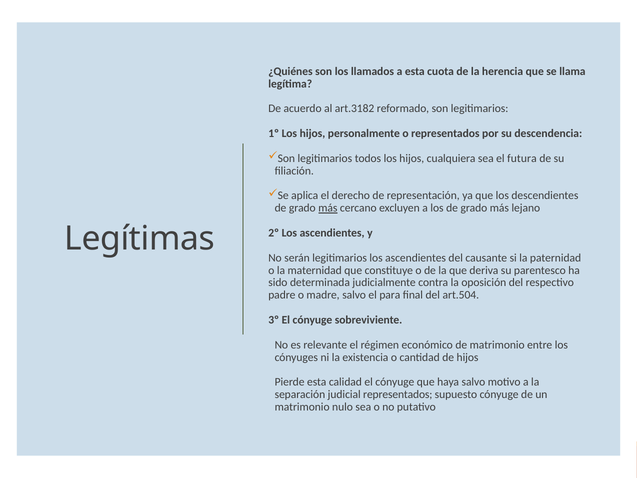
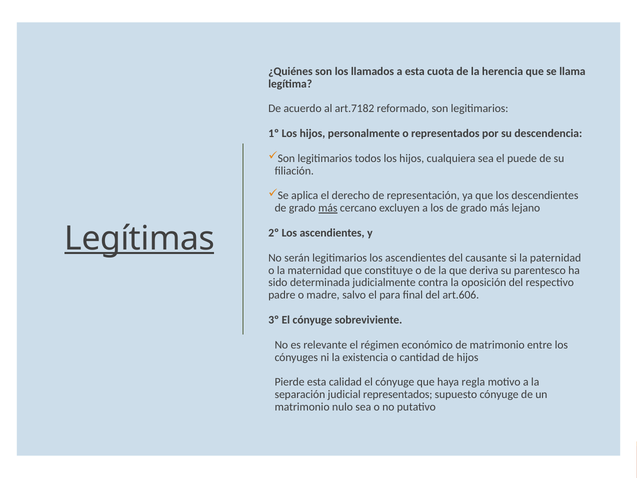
art.3182: art.3182 -> art.7182
futura: futura -> puede
Legítimas underline: none -> present
art.504: art.504 -> art.606
haya salvo: salvo -> regla
